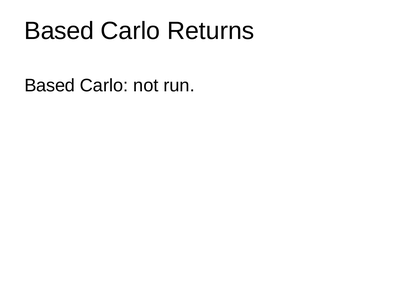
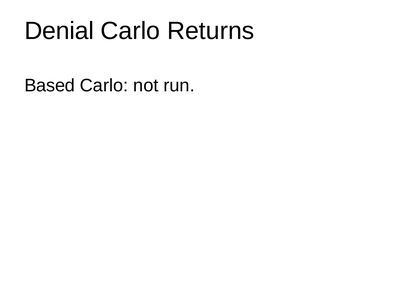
Based at (59, 31): Based -> Denial
